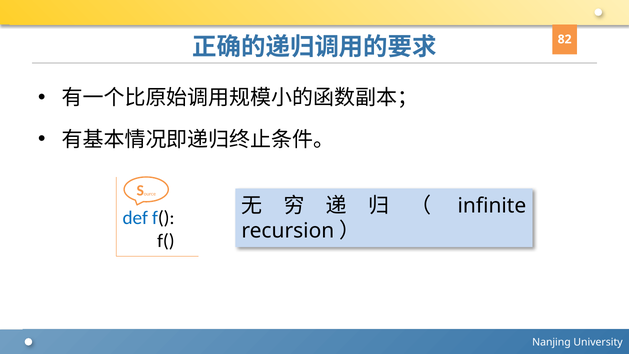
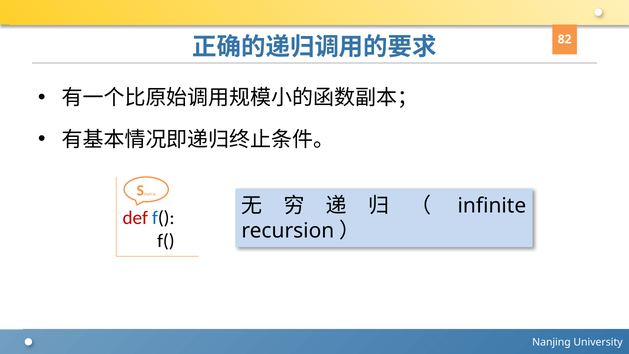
def colour: blue -> red
